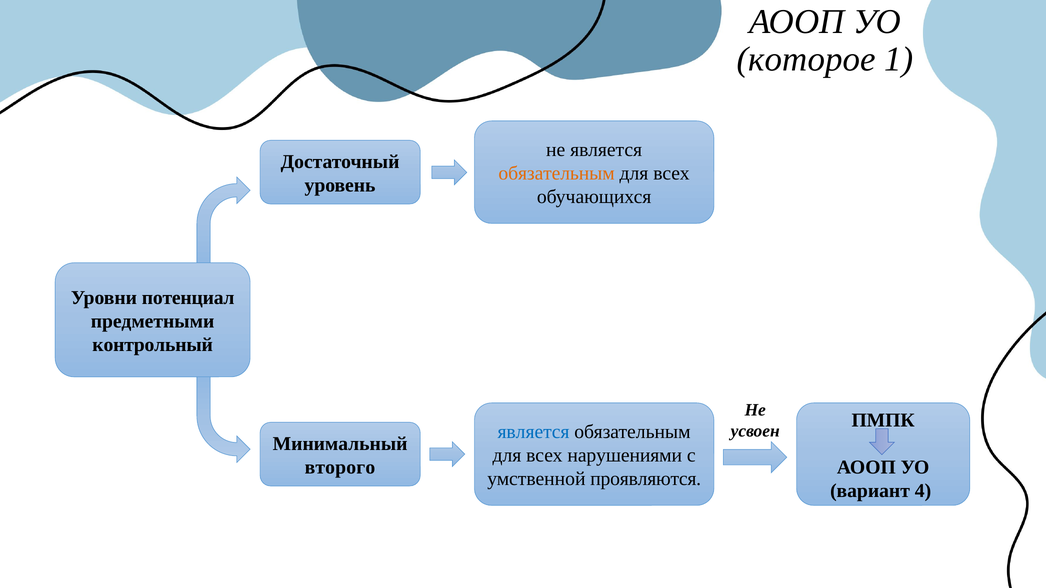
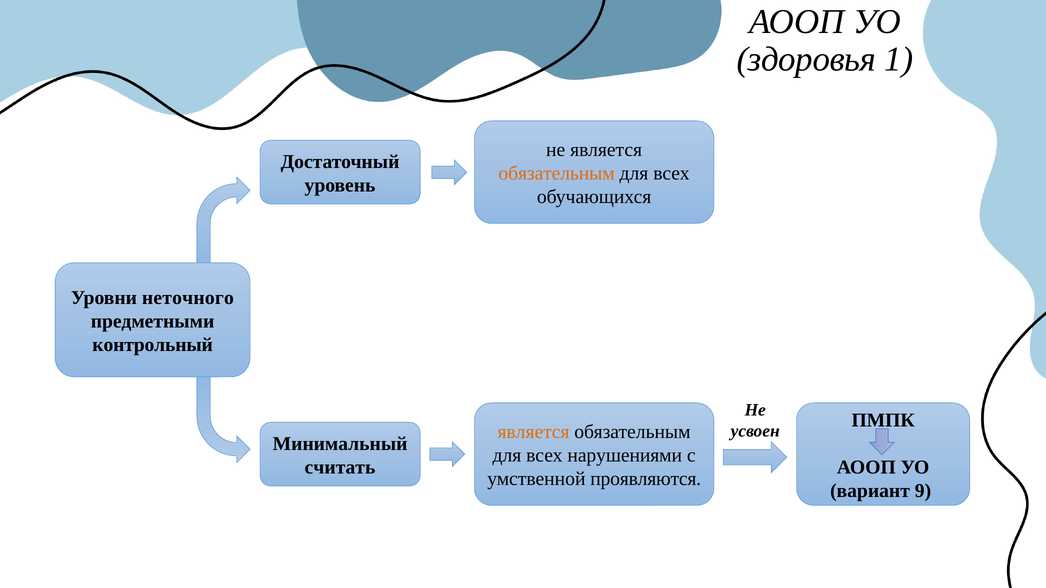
которое: которое -> здоровья
потенциал: потенциал -> неточного
является at (533, 432) colour: blue -> orange
второго: второго -> считать
4: 4 -> 9
